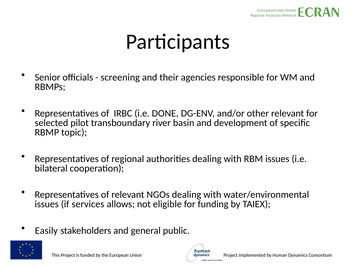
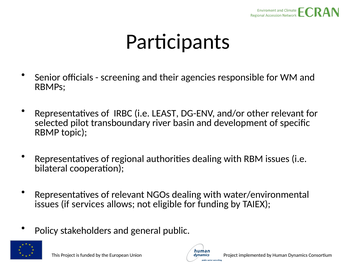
DONE: DONE -> LEAST
Easily: Easily -> Policy
